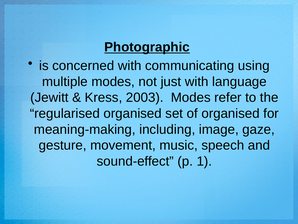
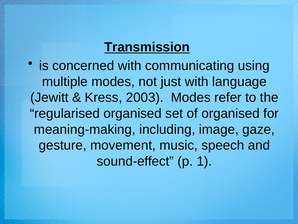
Photographic: Photographic -> Transmission
